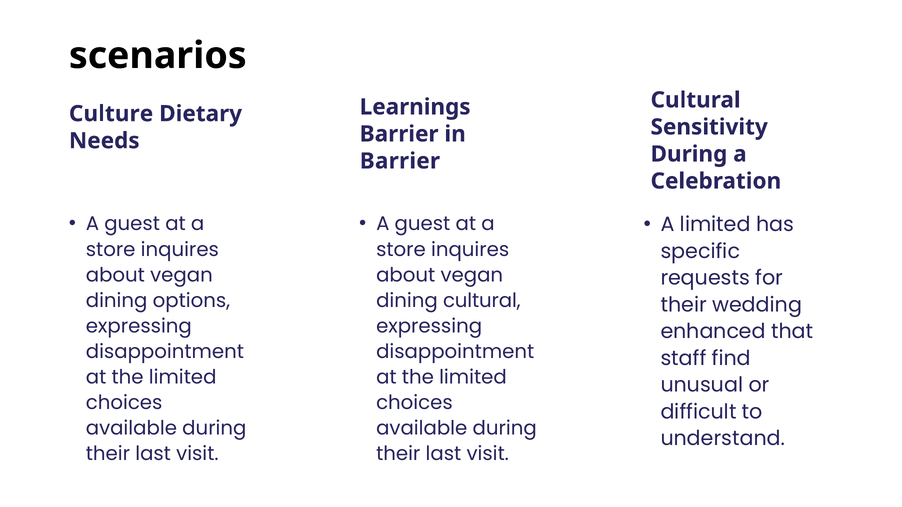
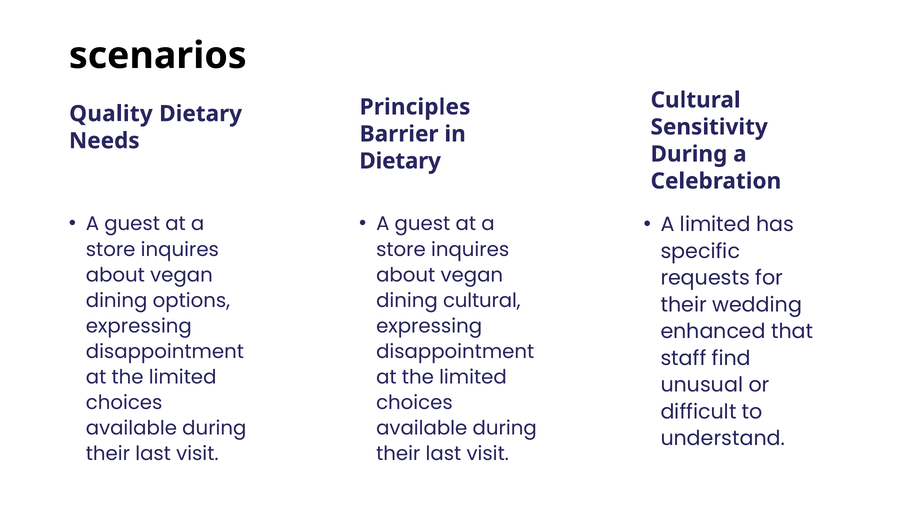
Learnings: Learnings -> Principles
Culture: Culture -> Quality
Barrier at (400, 161): Barrier -> Dietary
